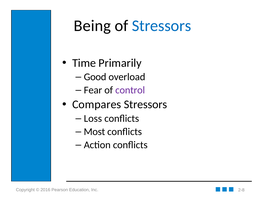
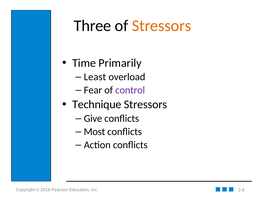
Being: Being -> Three
Stressors at (162, 26) colour: blue -> orange
Good: Good -> Least
Compares: Compares -> Technique
Loss: Loss -> Give
